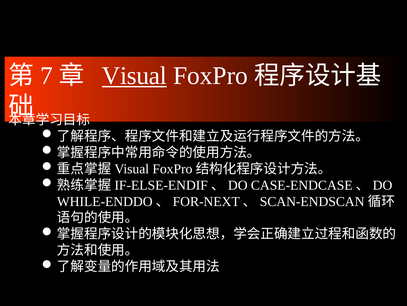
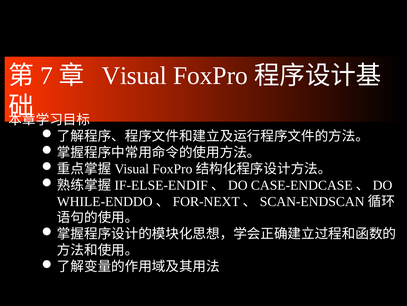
Visual underline: present -> none
